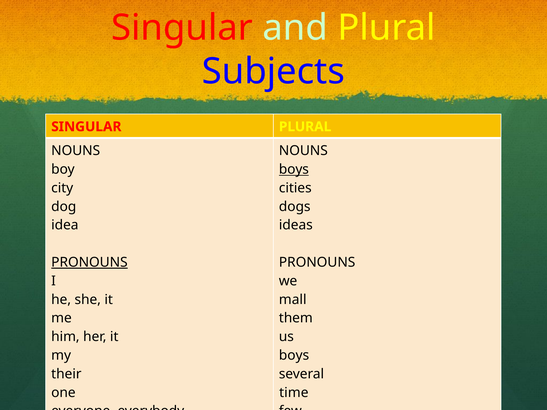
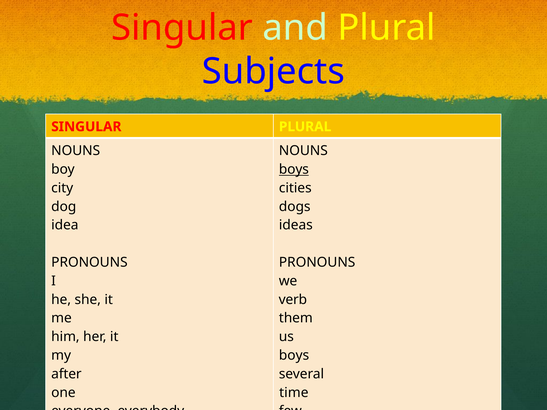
PRONOUNS at (89, 263) underline: present -> none
mall: mall -> verb
their: their -> after
